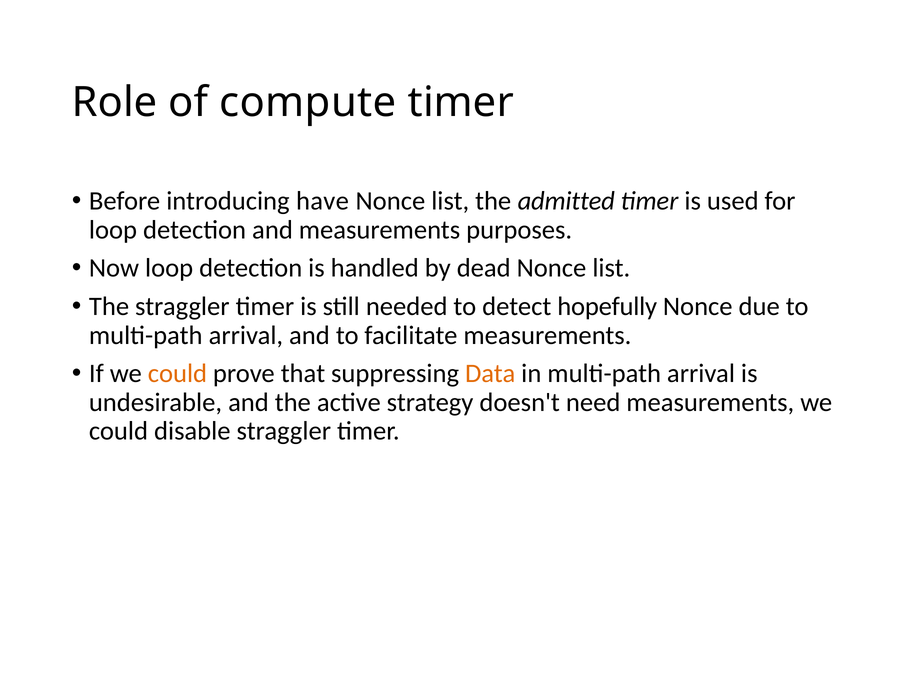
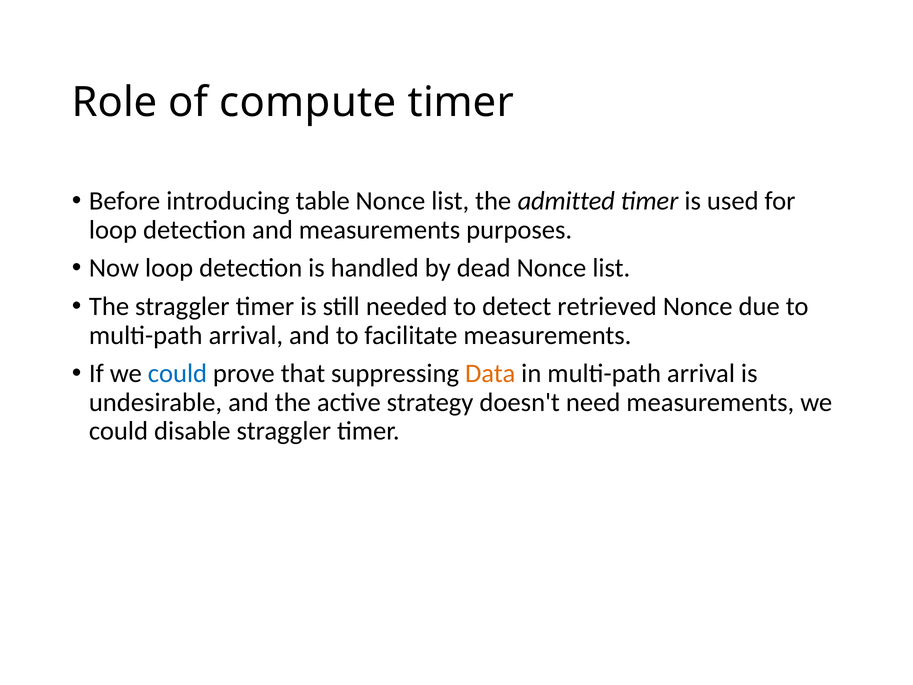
have: have -> table
hopefully: hopefully -> retrieved
could at (177, 373) colour: orange -> blue
